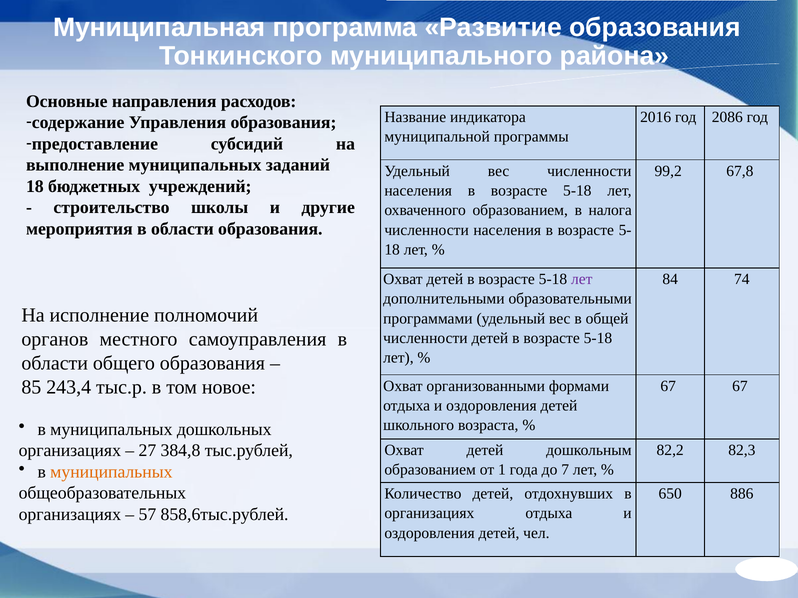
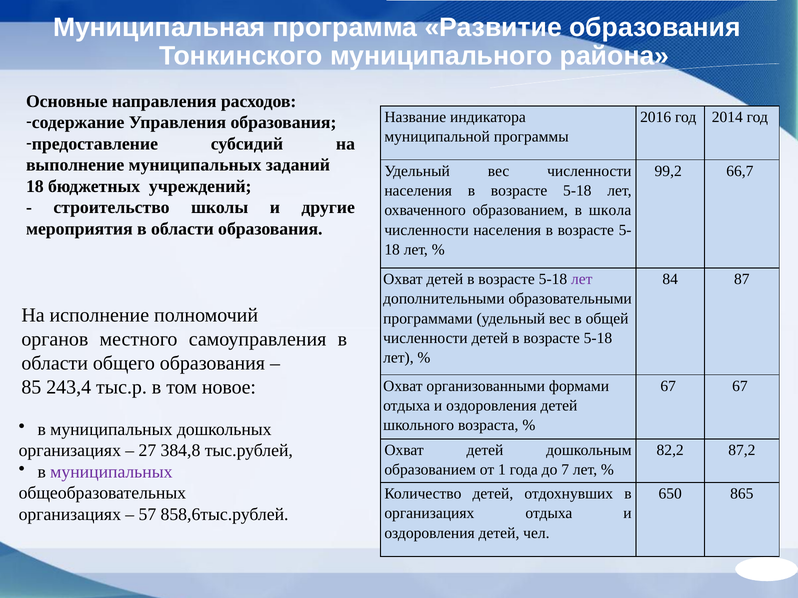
2086: 2086 -> 2014
67,8: 67,8 -> 66,7
налога: налога -> школа
74: 74 -> 87
82,3: 82,3 -> 87,2
муниципальных at (111, 472) colour: orange -> purple
886: 886 -> 865
